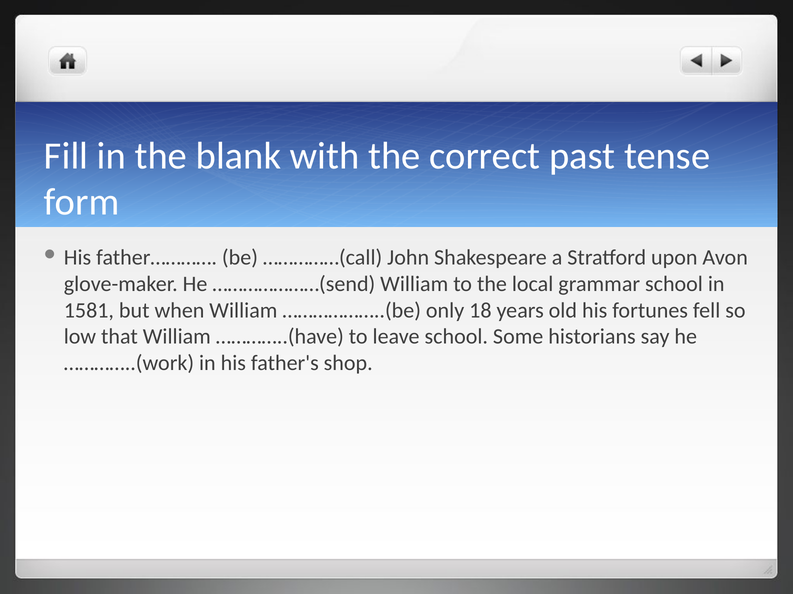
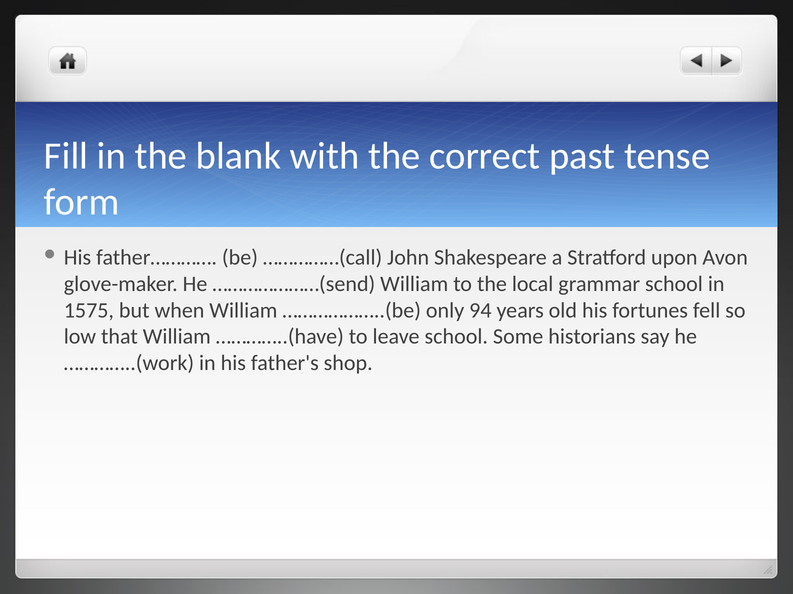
1581: 1581 -> 1575
18: 18 -> 94
